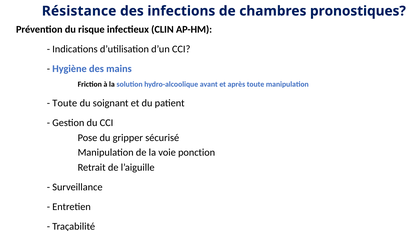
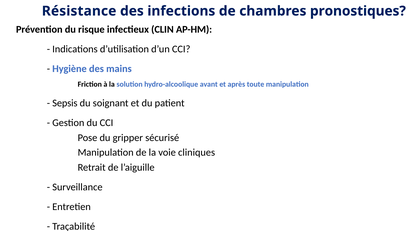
Toute at (65, 103): Toute -> Sepsis
ponction: ponction -> cliniques
